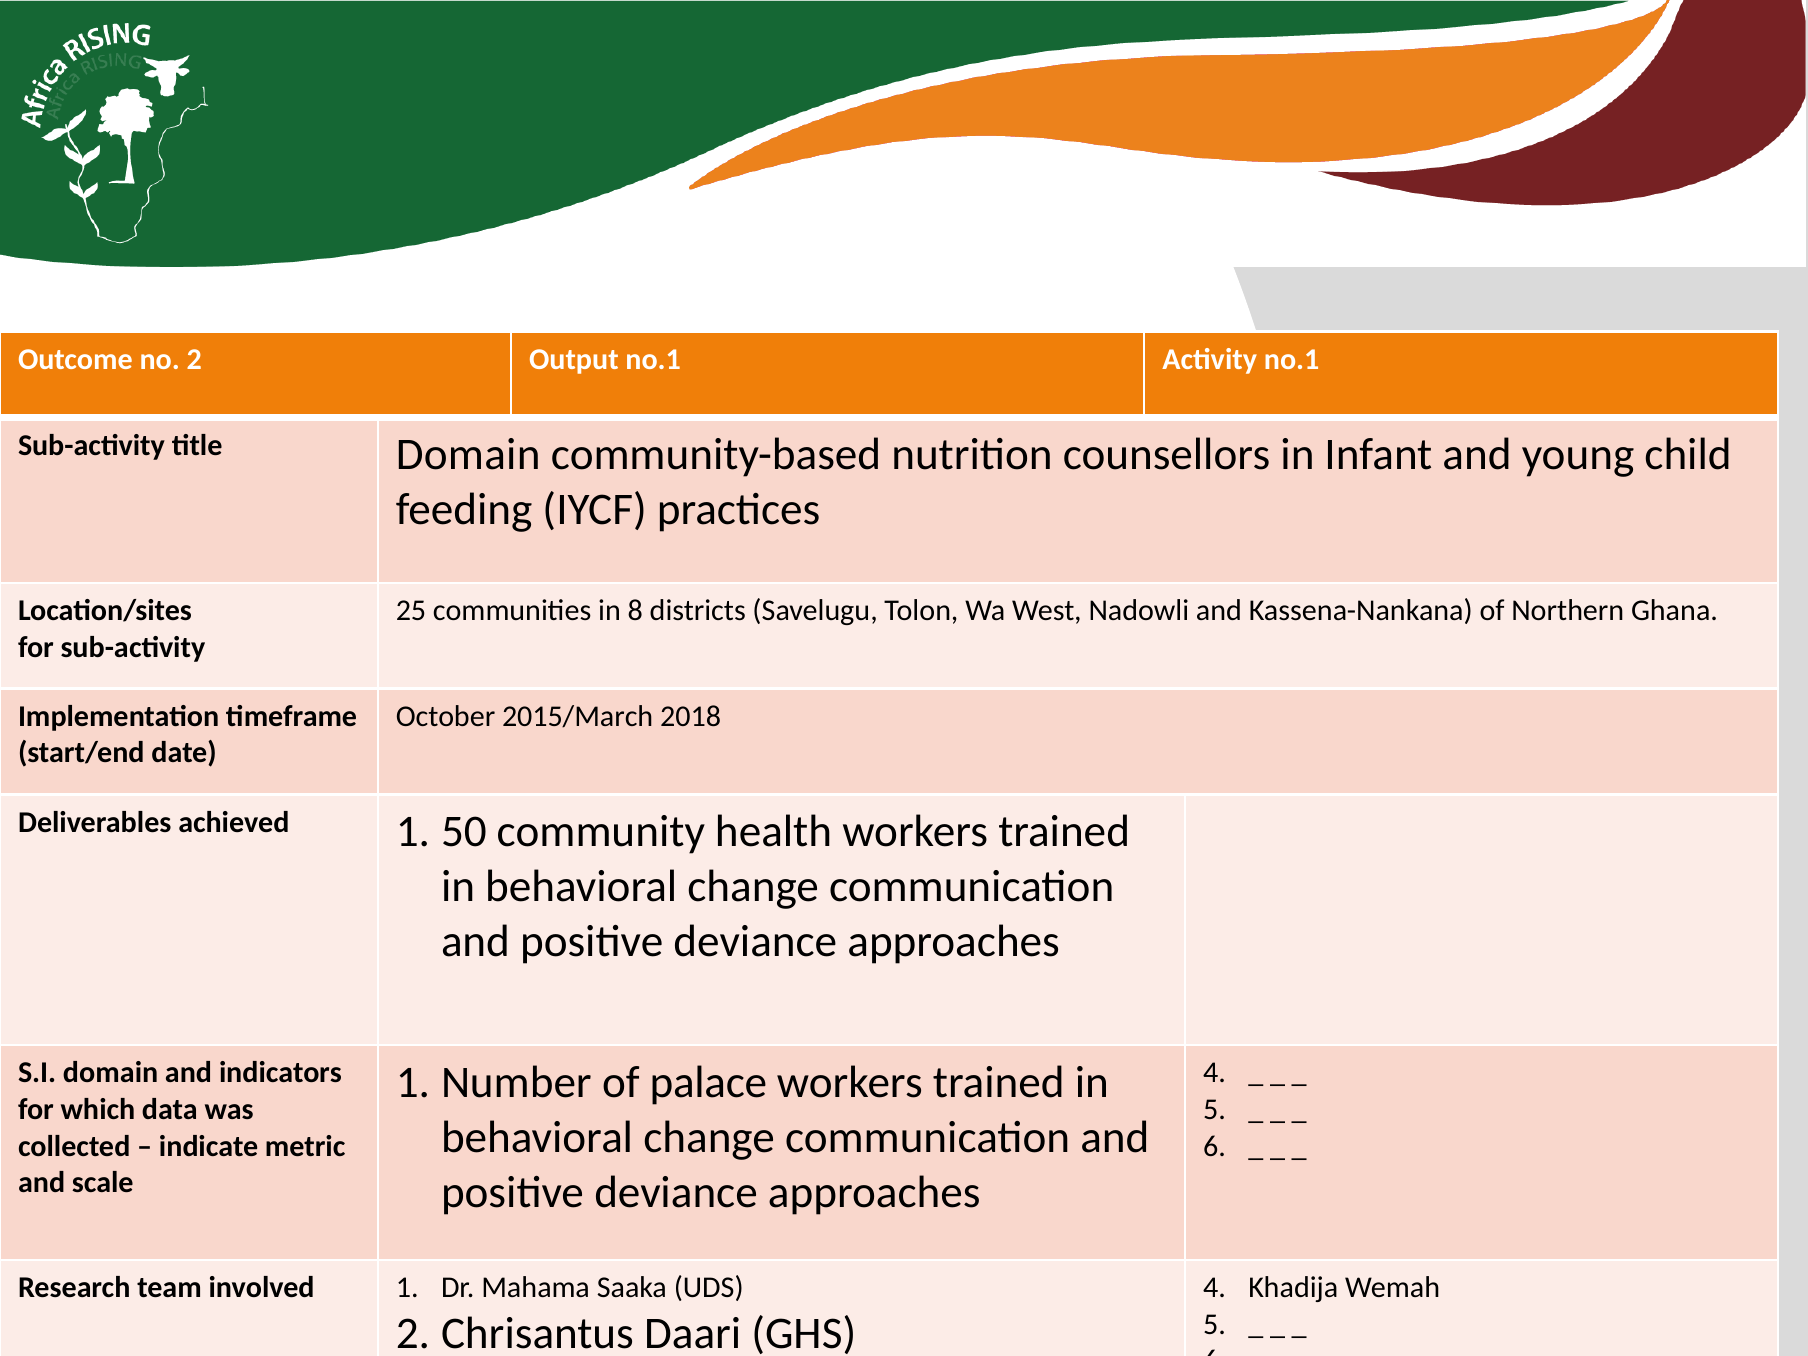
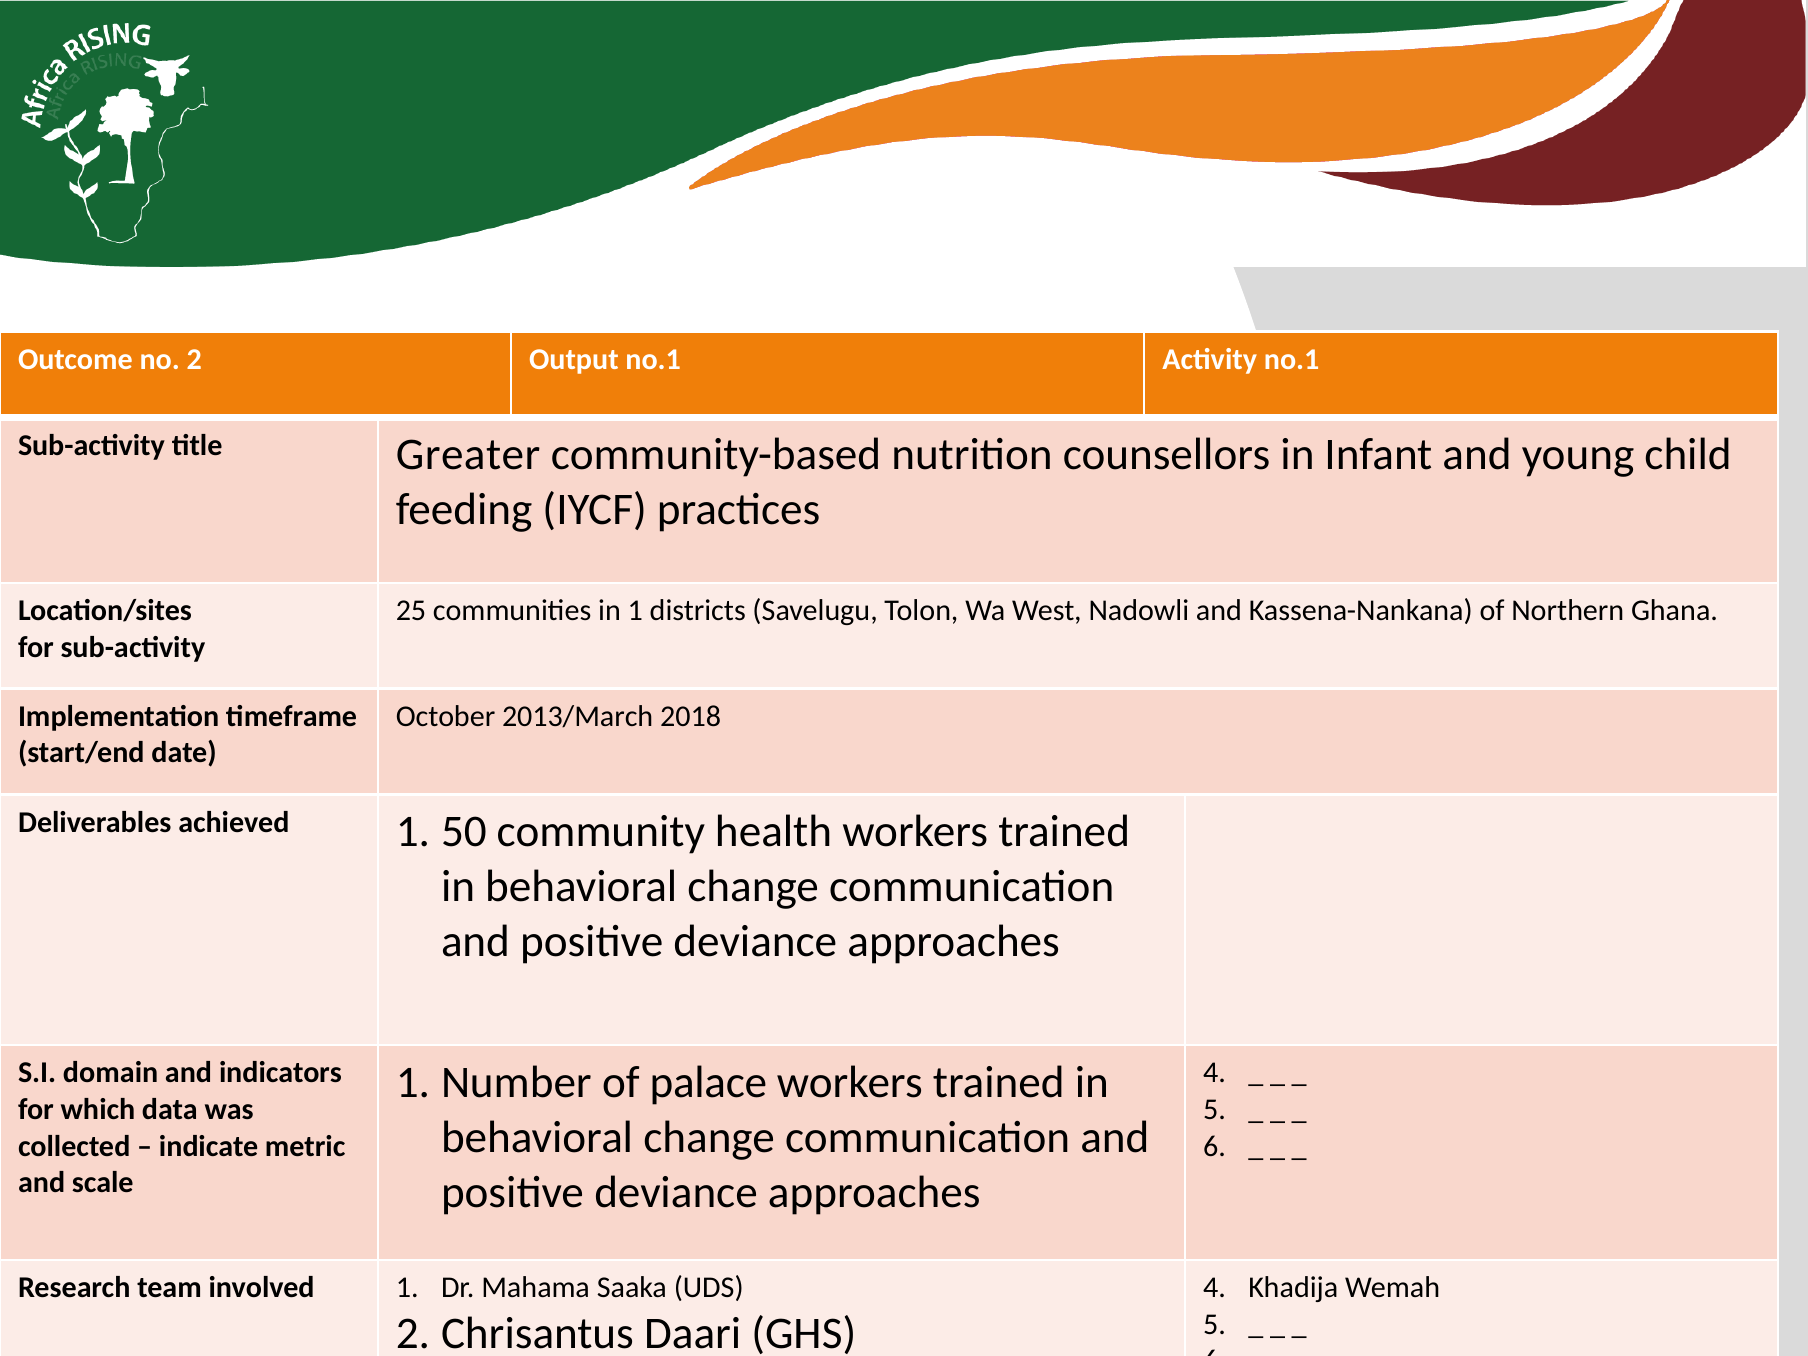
title Domain: Domain -> Greater
in 8: 8 -> 1
2015/March: 2015/March -> 2013/March
